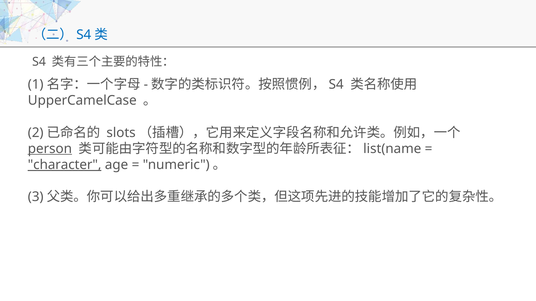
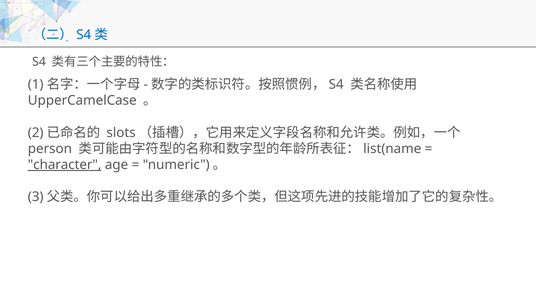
person underline: present -> none
